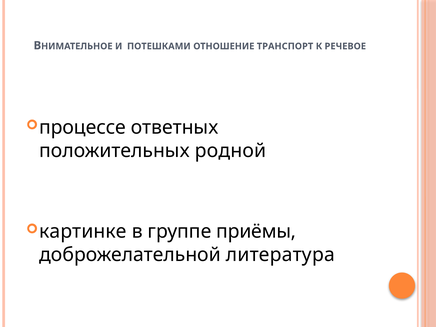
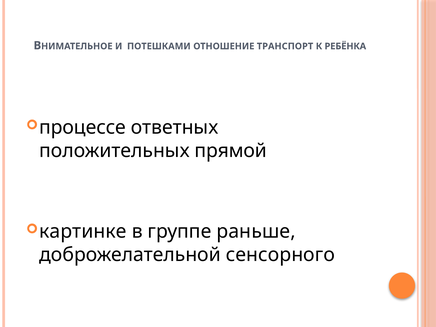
РЕЧЕВОЕ: РЕЧЕВОЕ -> РЕБЁНКА
родной: родной -> прямой
приёмы: приёмы -> раньше
литература: литература -> сенсорного
